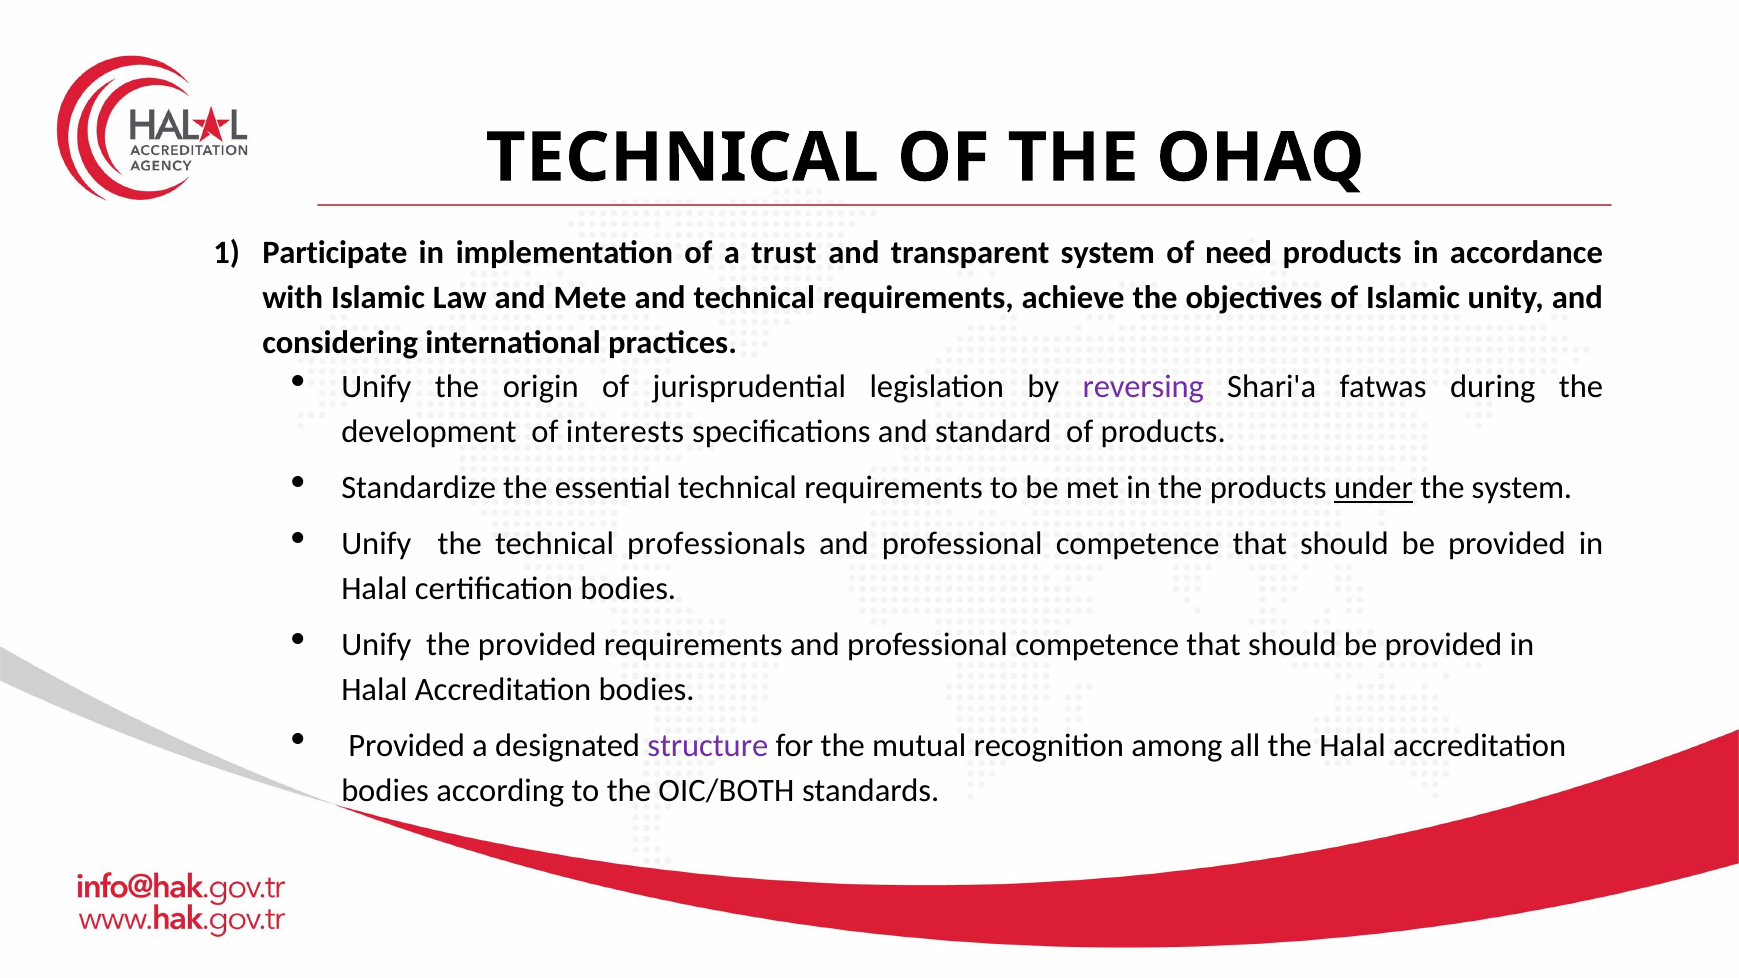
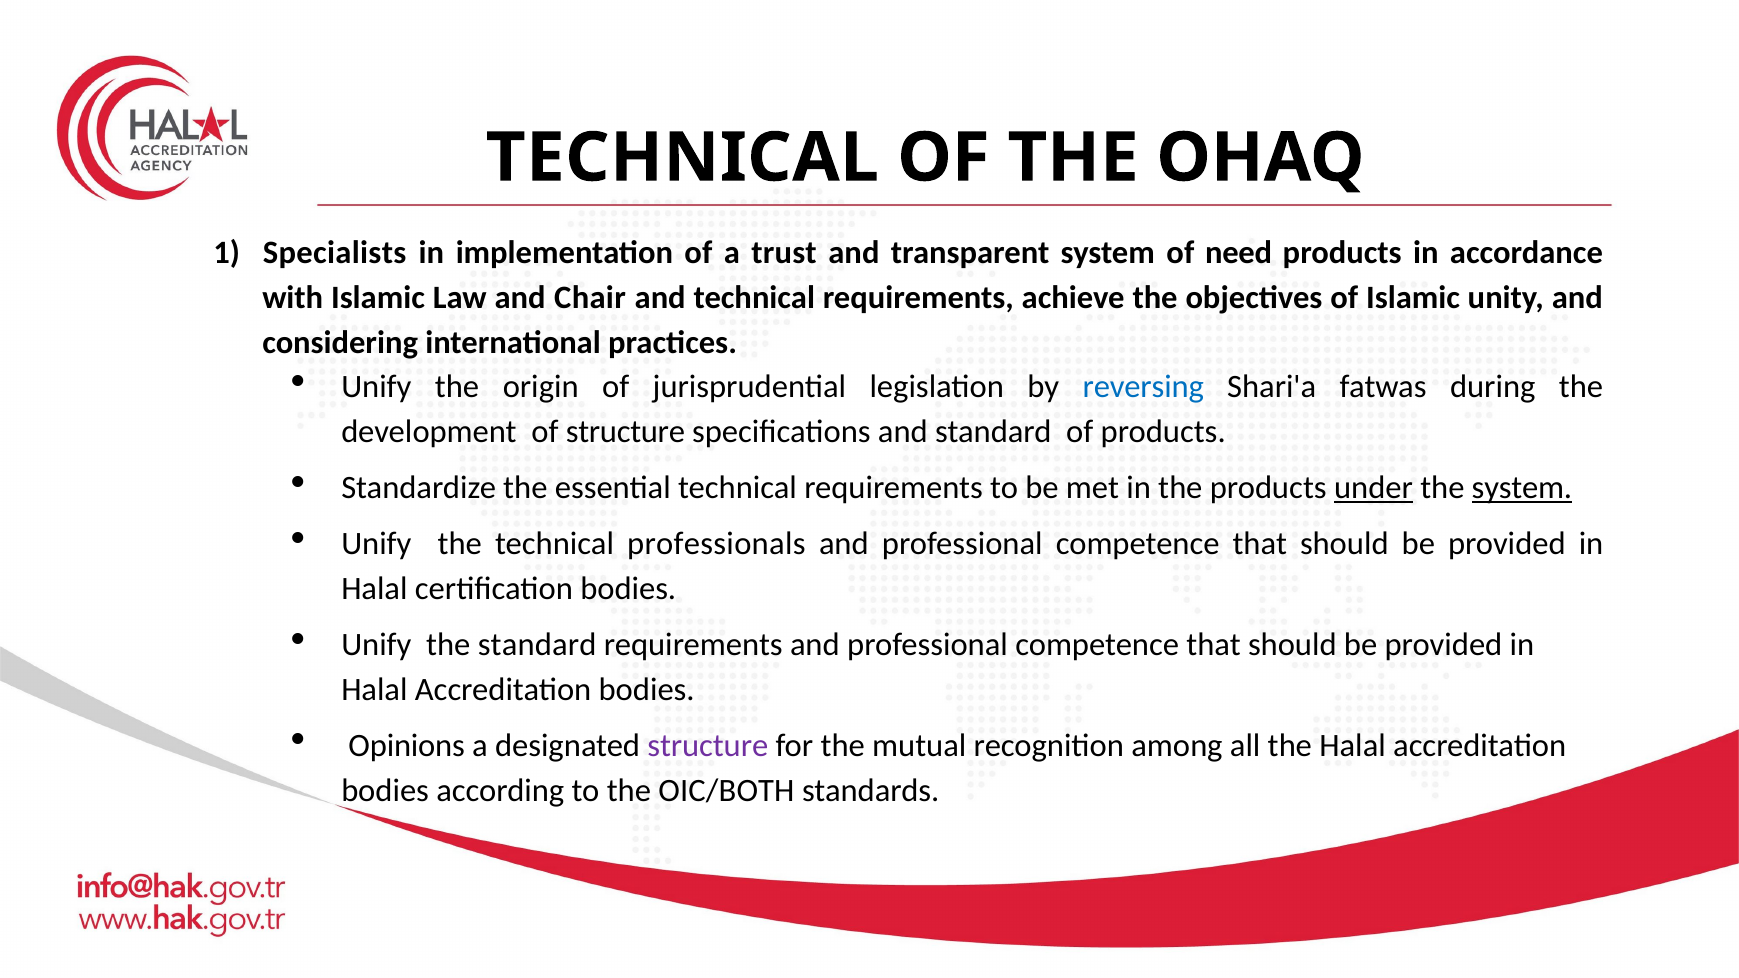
Participate: Participate -> Specialists
Mete: Mete -> Chair
reversing colour: purple -> blue
of interests: interests -> structure
system at (1522, 488) underline: none -> present
the provided: provided -> standard
Provided at (407, 746): Provided -> Opinions
